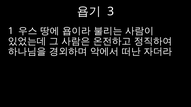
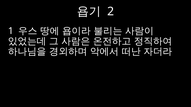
3: 3 -> 2
